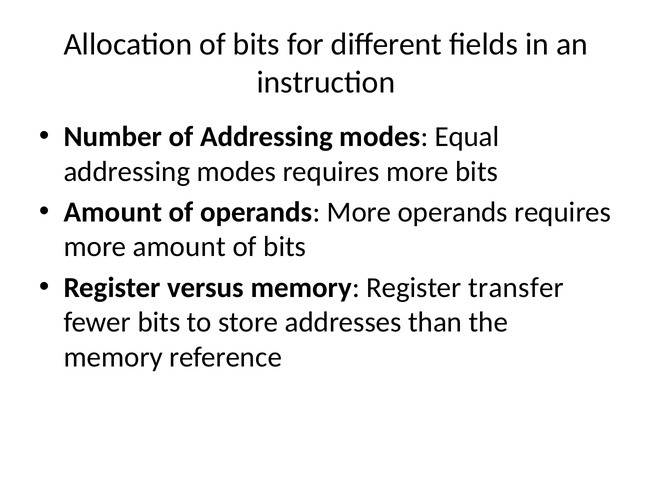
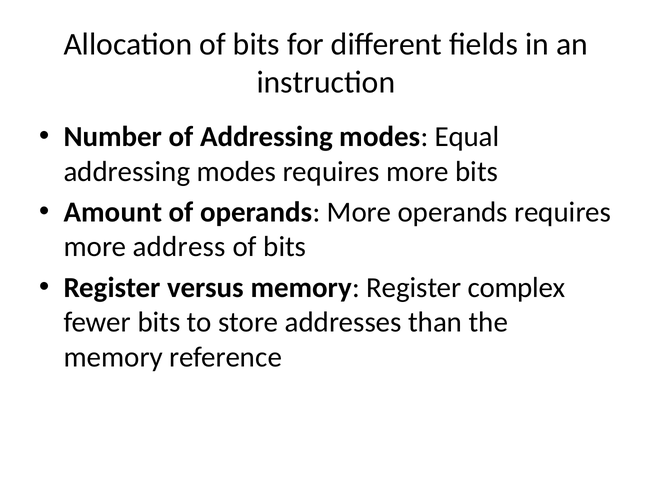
more amount: amount -> address
transfer: transfer -> complex
